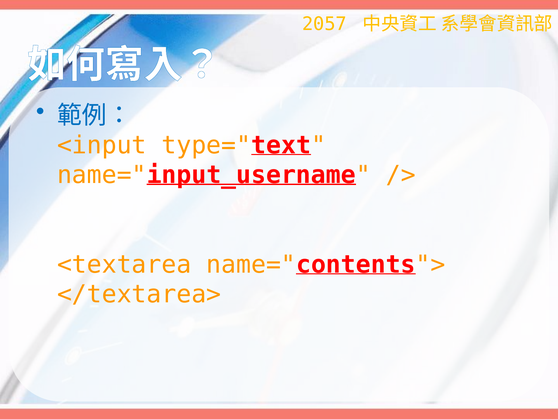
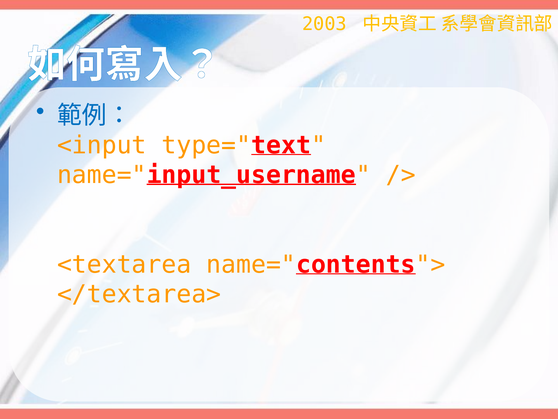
2057: 2057 -> 2003
